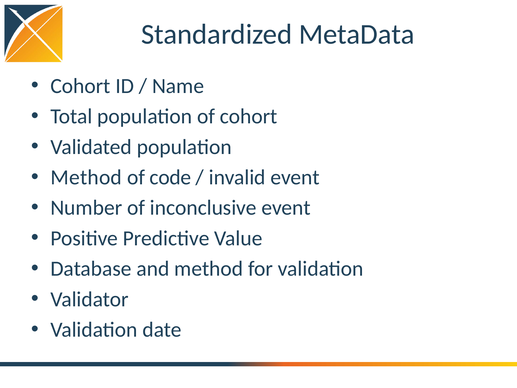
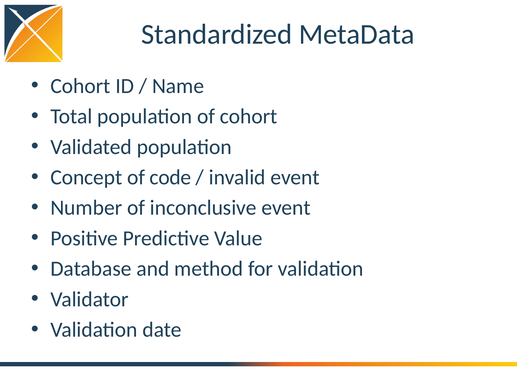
Method at (86, 177): Method -> Concept
